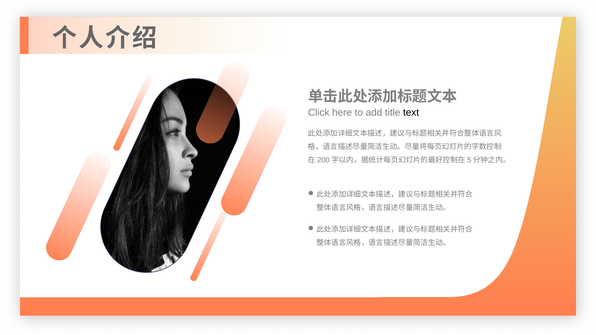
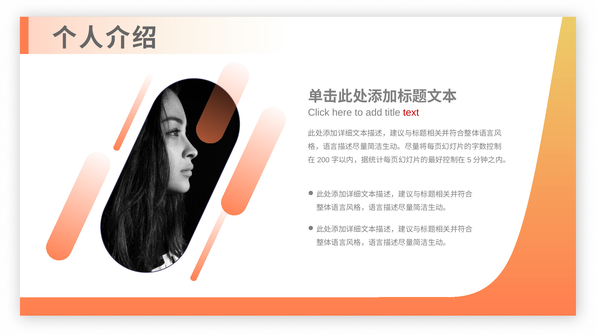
text colour: black -> red
